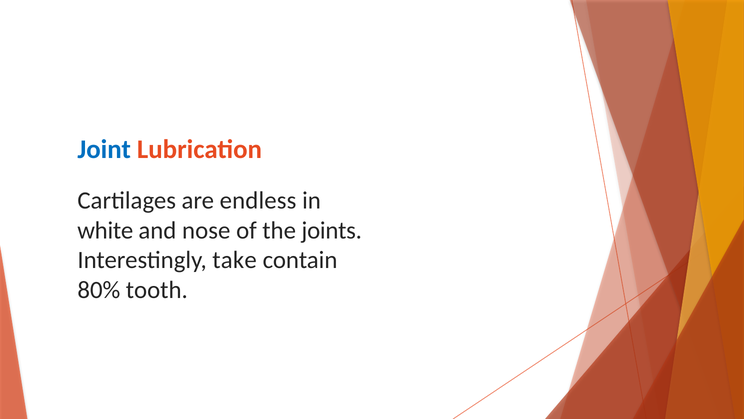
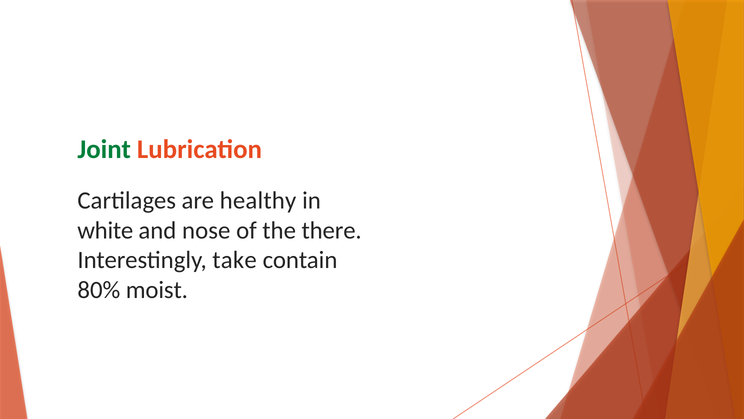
Joint colour: blue -> green
endless: endless -> healthy
joints: joints -> there
tooth: tooth -> moist
